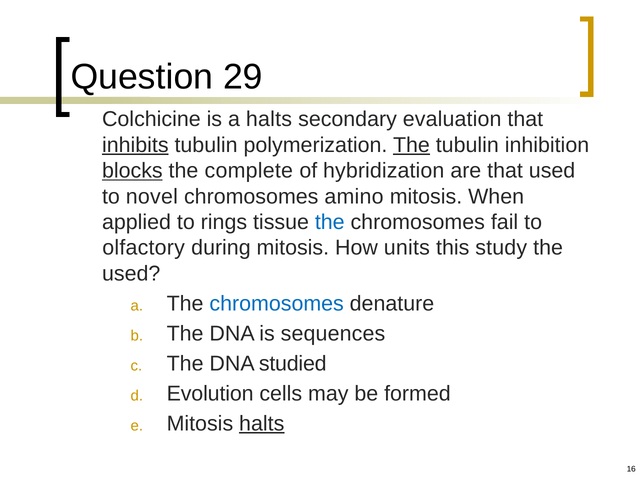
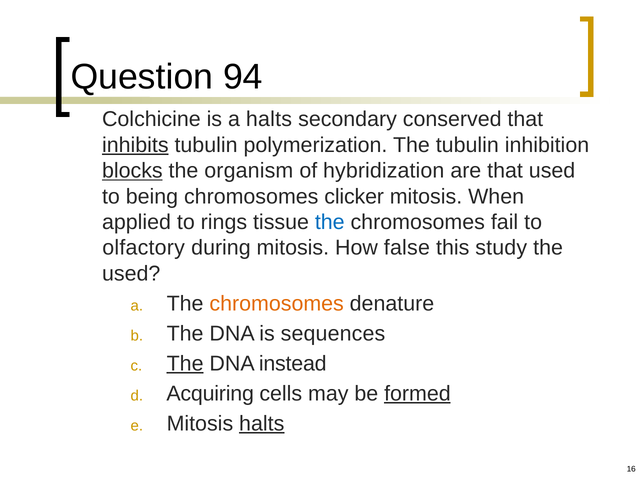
29: 29 -> 94
evaluation: evaluation -> conserved
The at (411, 145) underline: present -> none
complete: complete -> organism
novel: novel -> being
amino: amino -> clicker
units: units -> false
chromosomes at (277, 303) colour: blue -> orange
The at (185, 363) underline: none -> present
studied: studied -> instead
Evolution: Evolution -> Acquiring
formed underline: none -> present
